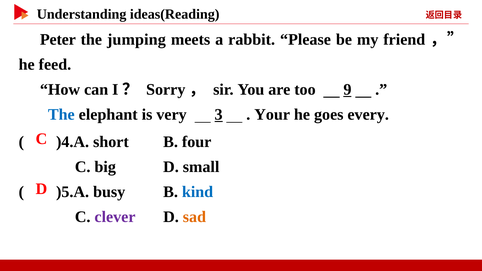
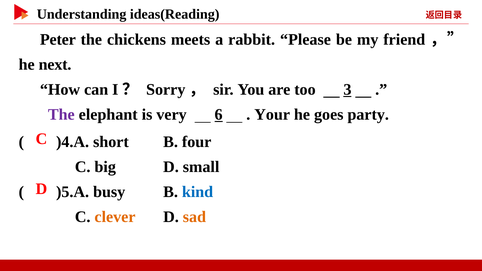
jumping: jumping -> chickens
feed: feed -> next
9: 9 -> 3
The at (61, 115) colour: blue -> purple
3: 3 -> 6
every: every -> party
clever colour: purple -> orange
